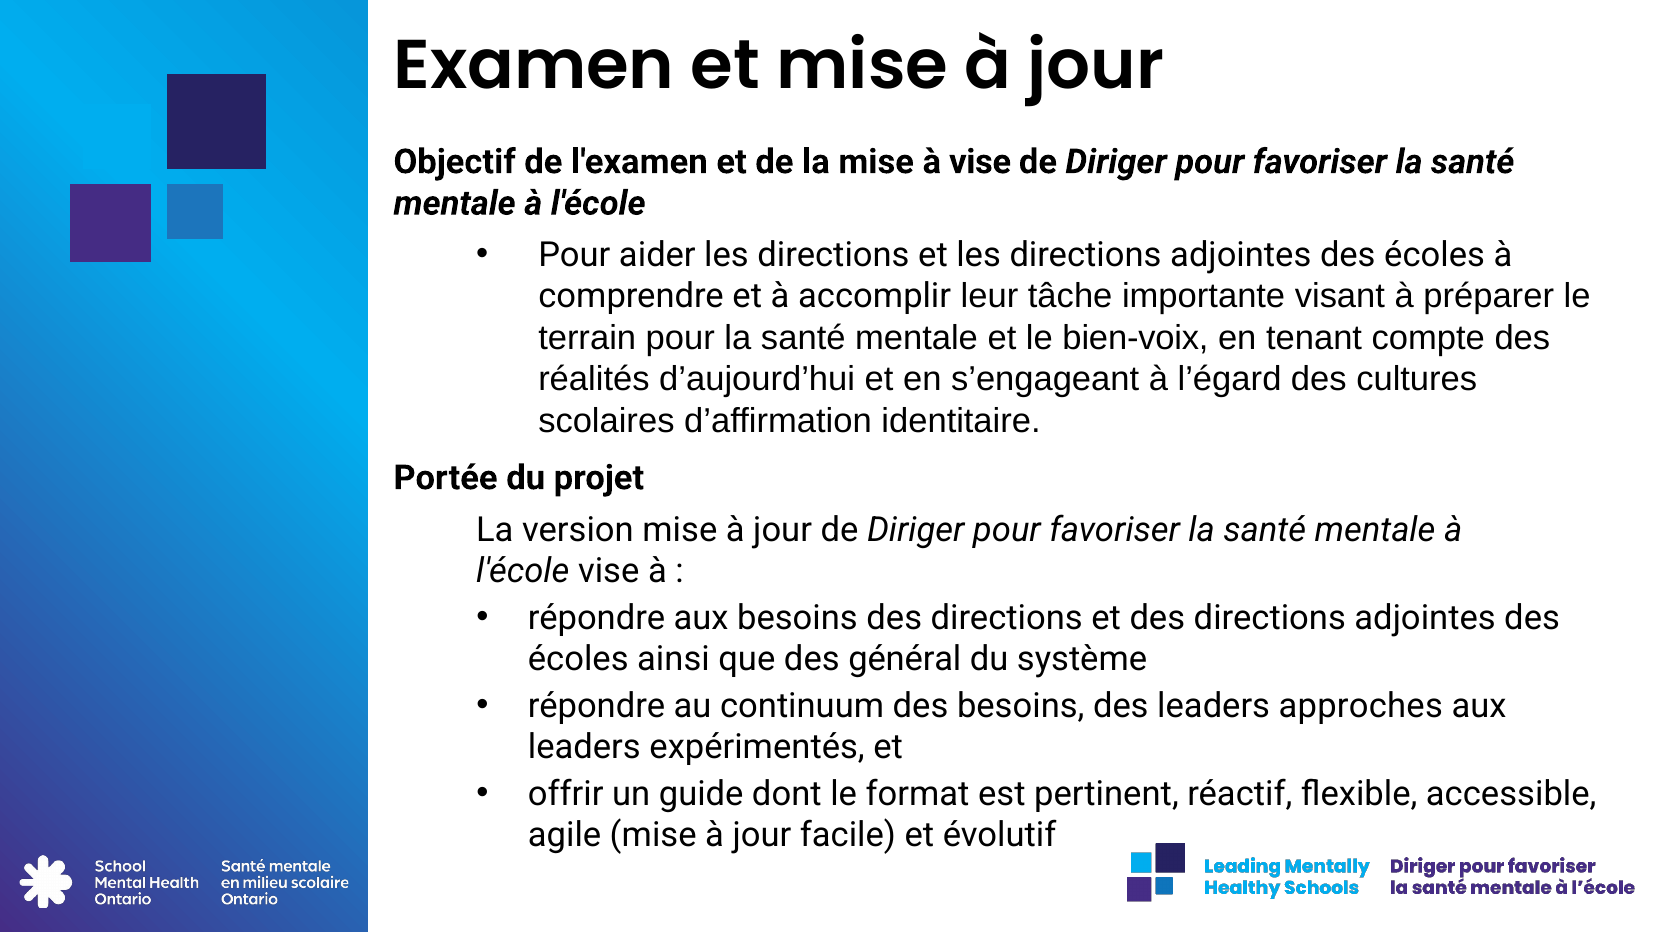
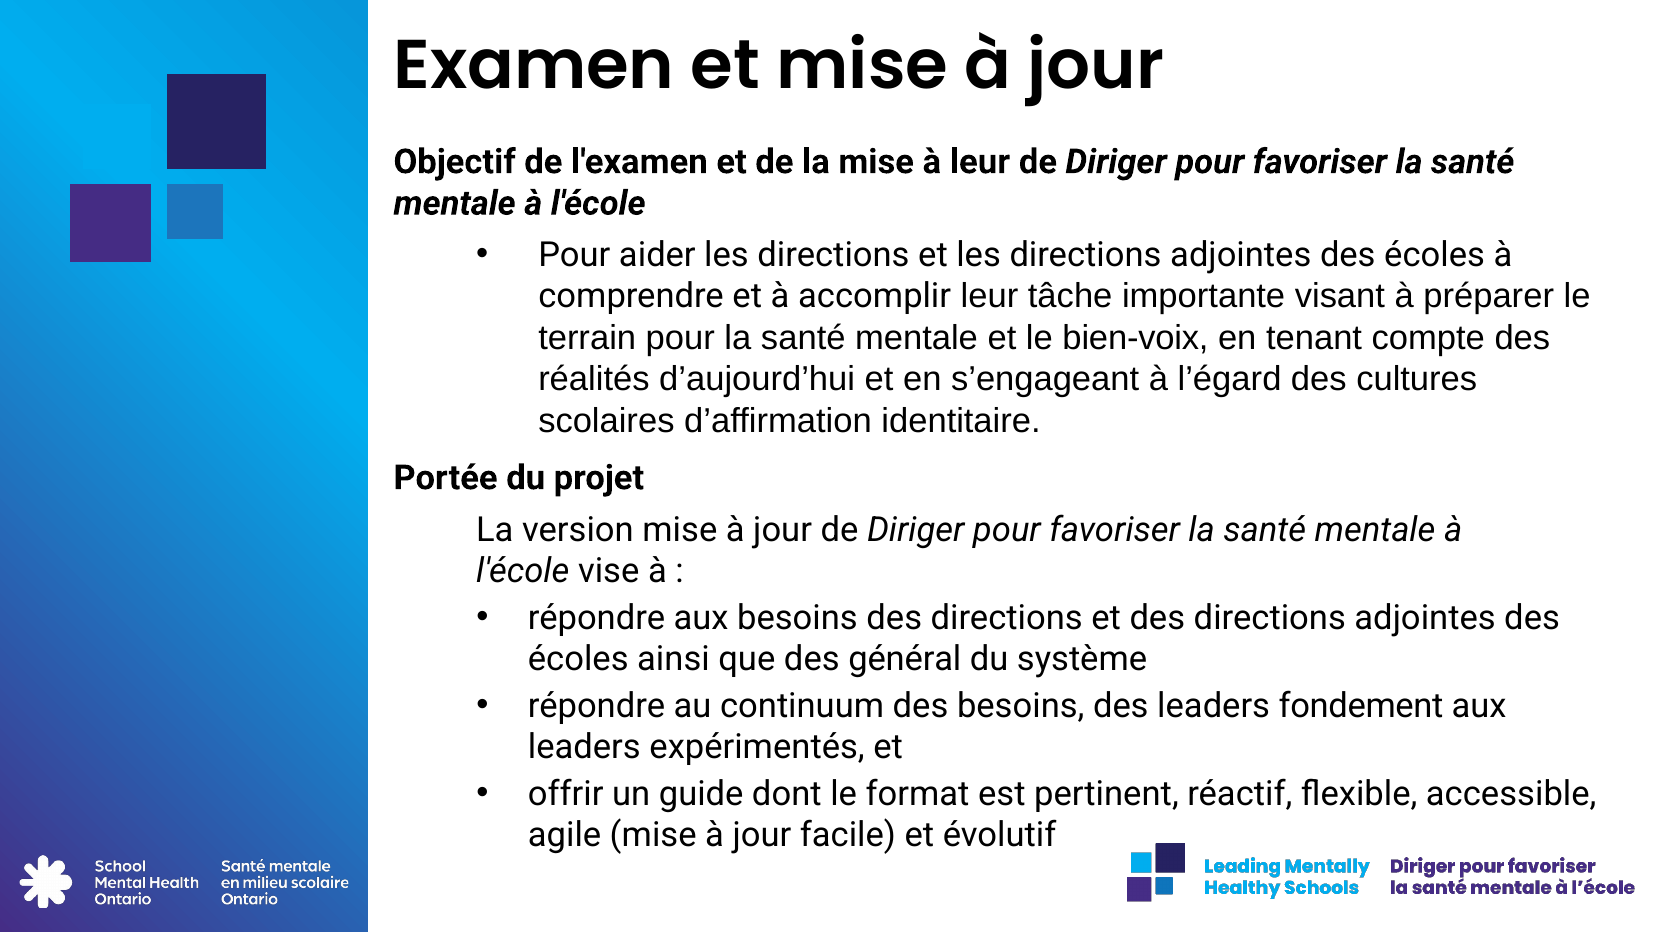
à vise: vise -> leur
approches: approches -> fondement
